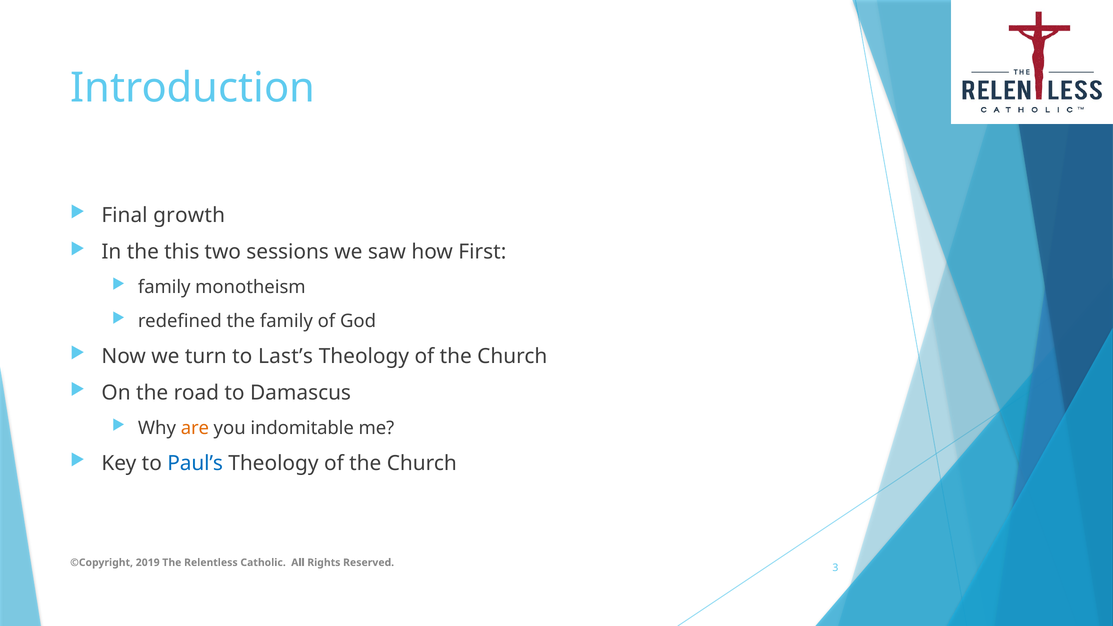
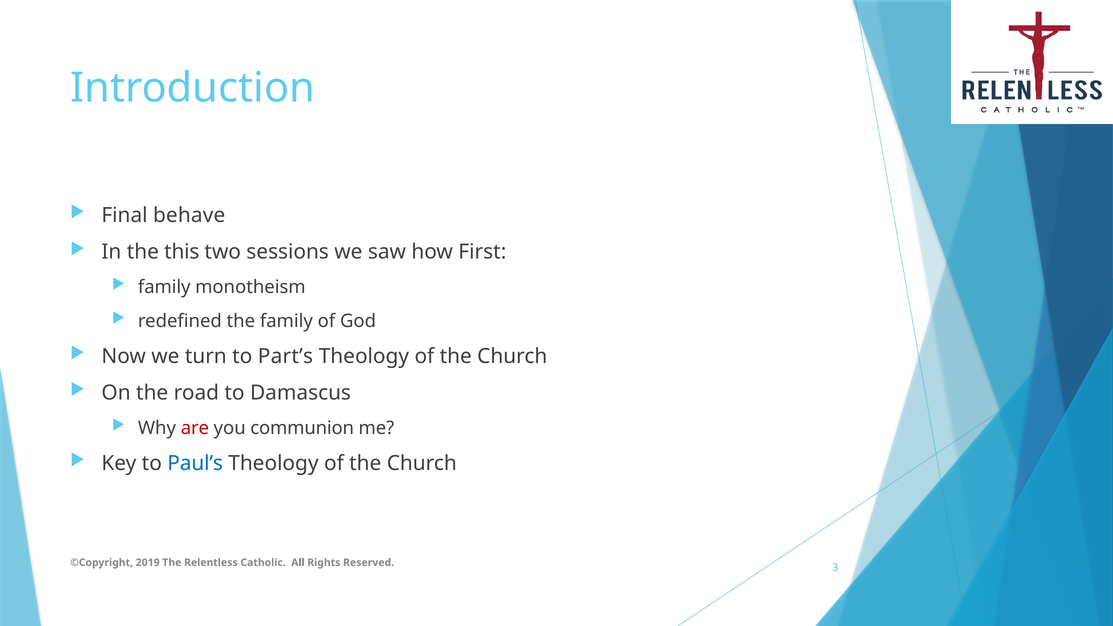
growth: growth -> behave
Last’s: Last’s -> Part’s
are colour: orange -> red
indomitable: indomitable -> communion
